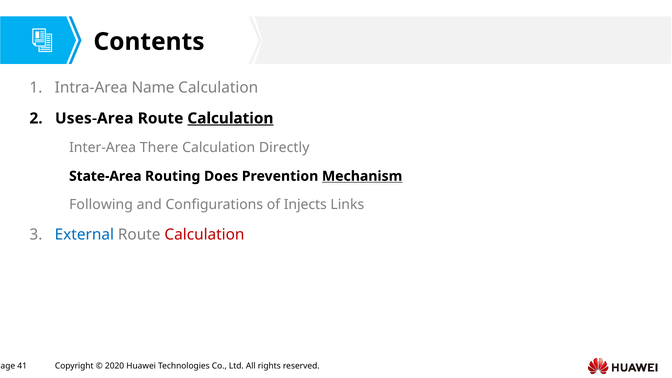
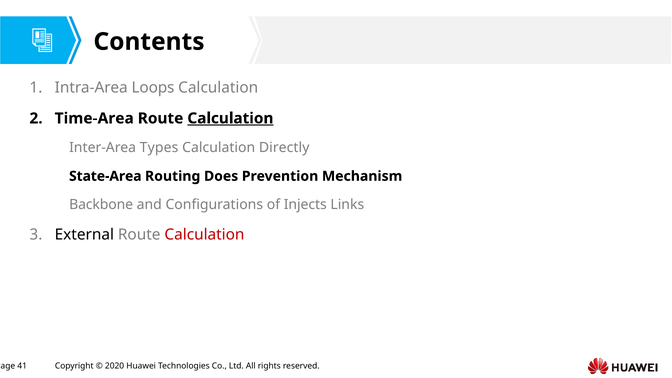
Name: Name -> Loops
Uses-Area: Uses-Area -> Time-Area
There: There -> Types
Mechanism underline: present -> none
Following: Following -> Backbone
External colour: blue -> black
